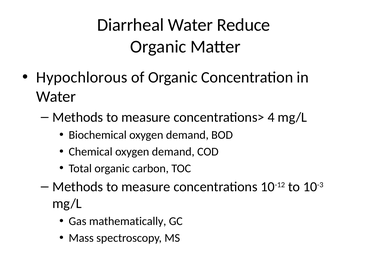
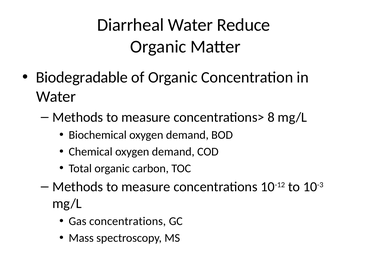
Hypochlorous: Hypochlorous -> Biodegradable
4: 4 -> 8
Gas mathematically: mathematically -> concentrations
